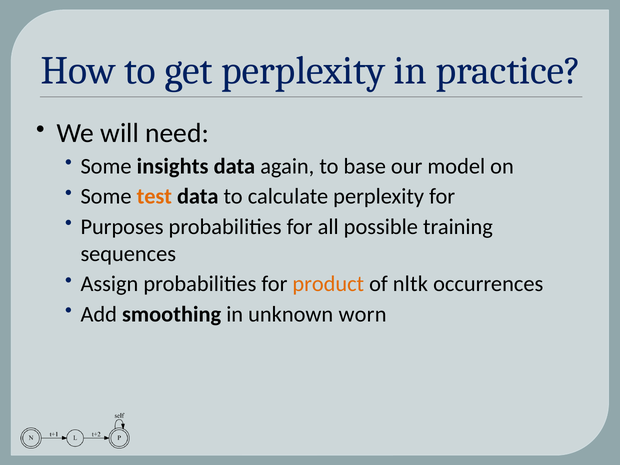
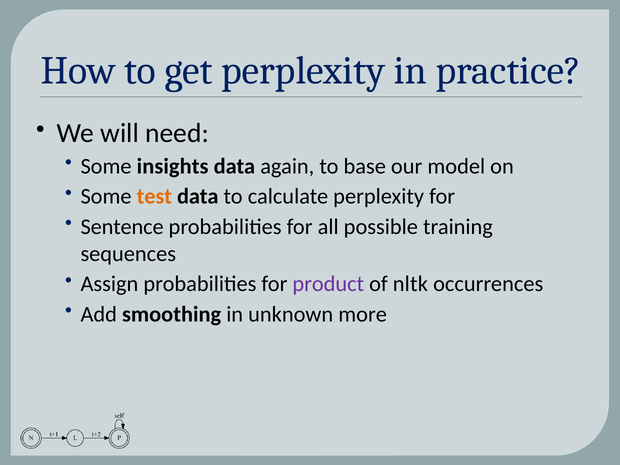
Purposes: Purposes -> Sentence
product colour: orange -> purple
worn: worn -> more
